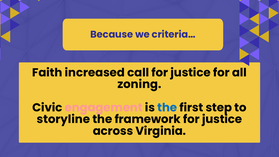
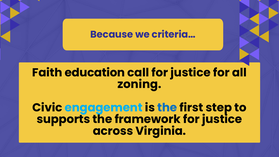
increased: increased -> education
engagement colour: pink -> light blue
storyline: storyline -> supports
